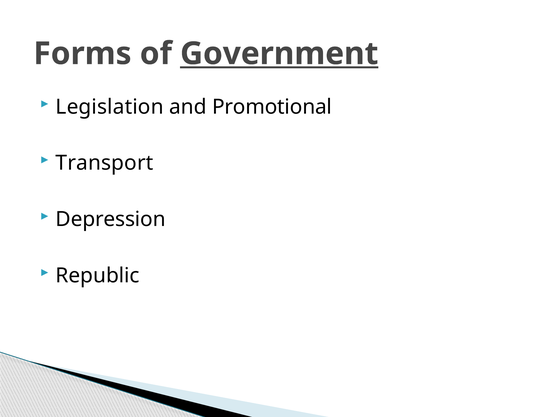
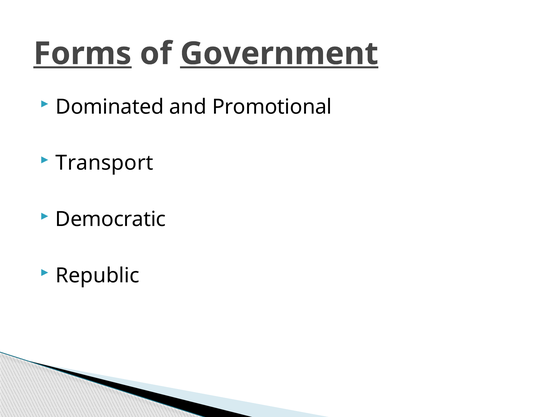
Forms underline: none -> present
Legislation: Legislation -> Dominated
Depression: Depression -> Democratic
